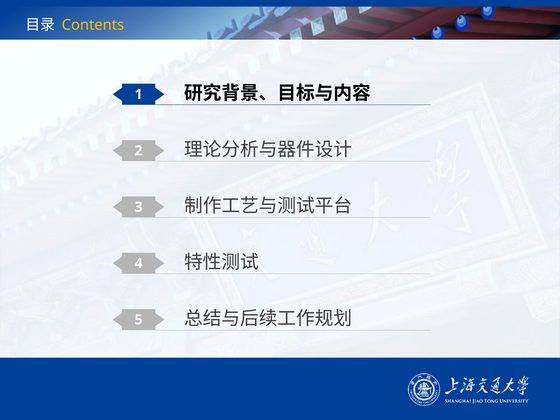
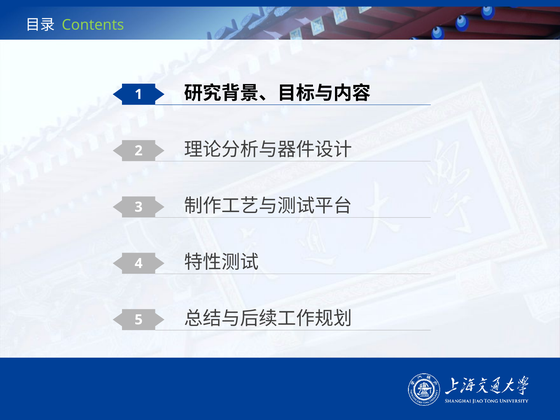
Contents colour: yellow -> light green
